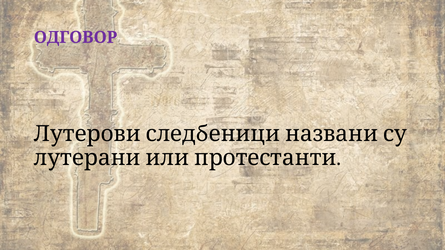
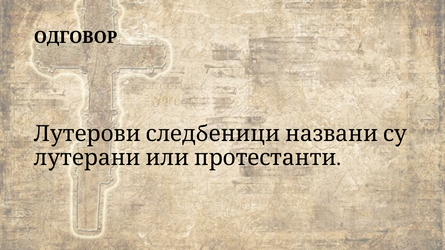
ОДГОВОР colour: purple -> black
